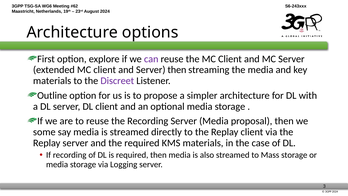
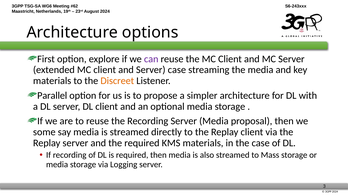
Server then: then -> case
Discreet colour: purple -> orange
Outline: Outline -> Parallel
